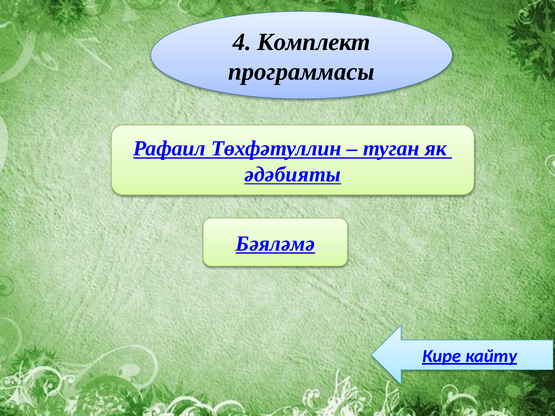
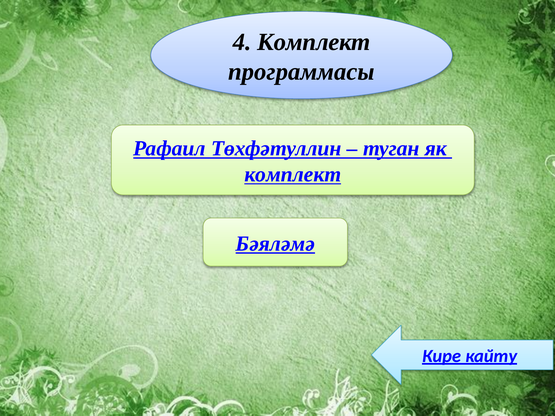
әдәбияты at (293, 174): әдәбияты -> комплект
